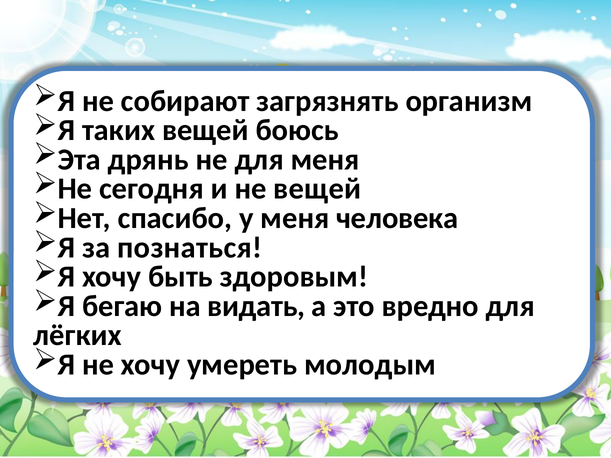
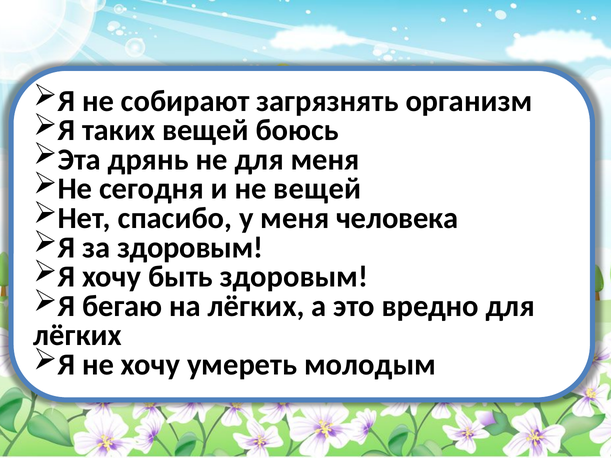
за познаться: познаться -> здоровым
на видать: видать -> лёгких
